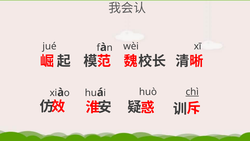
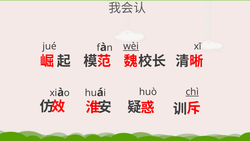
wèi underline: none -> present
